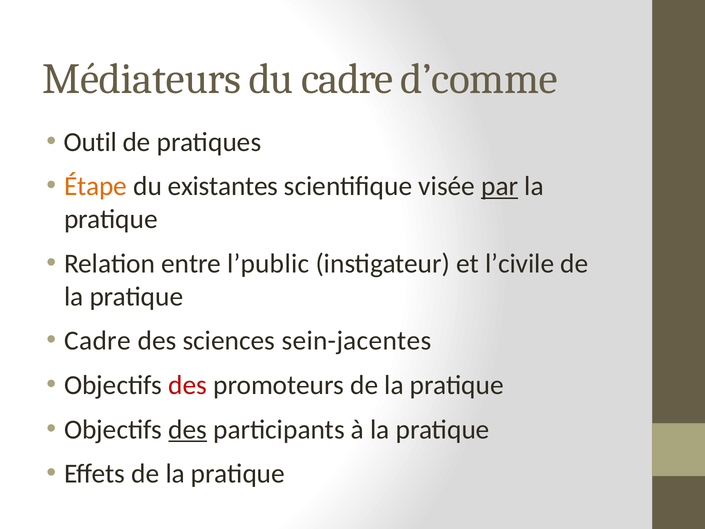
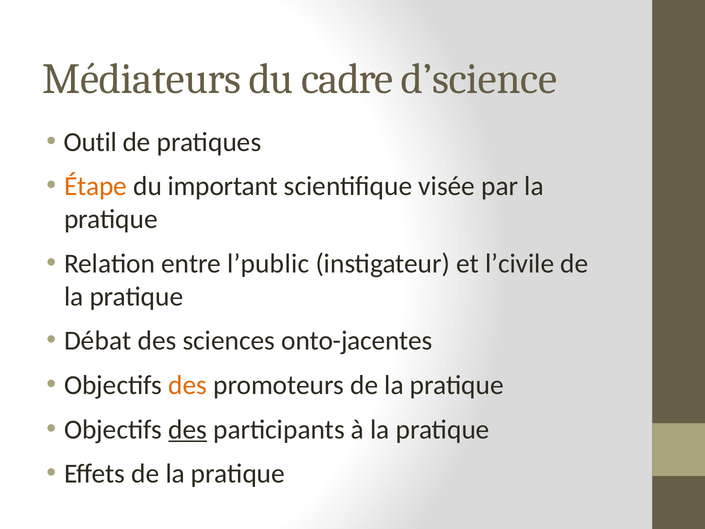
d’comme: d’comme -> d’science
existantes: existantes -> important
par underline: present -> none
Cadre at (98, 341): Cadre -> Débat
sein-jacentes: sein-jacentes -> onto-jacentes
des at (188, 385) colour: red -> orange
